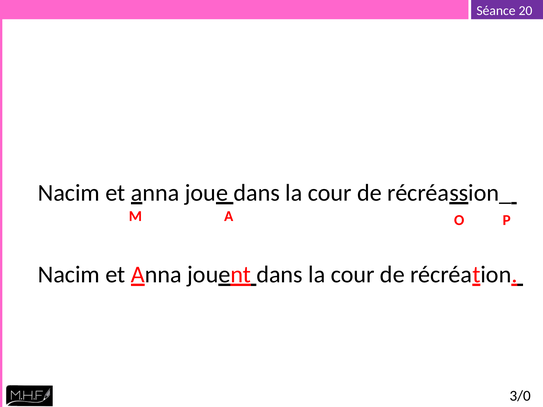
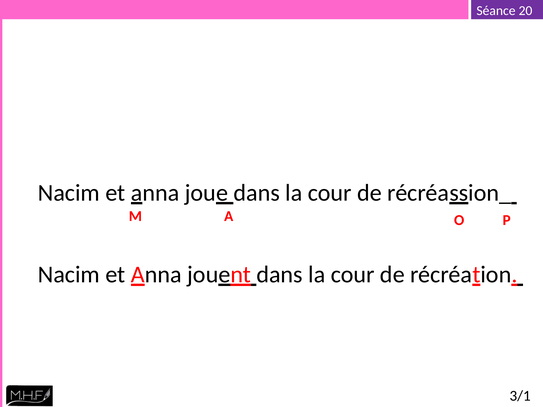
3/0: 3/0 -> 3/1
